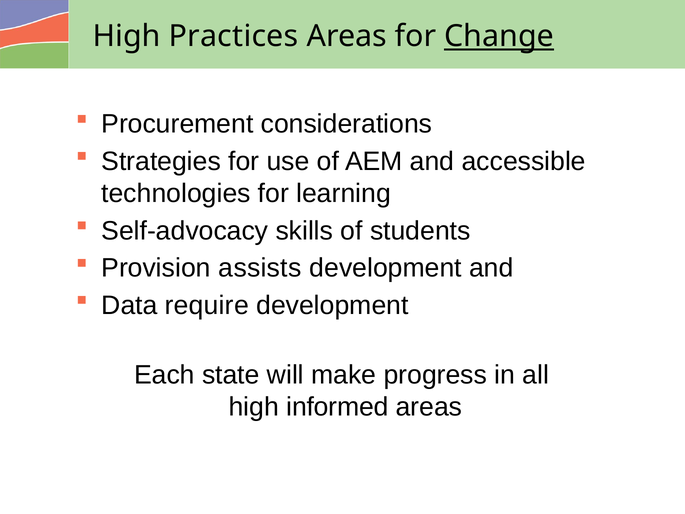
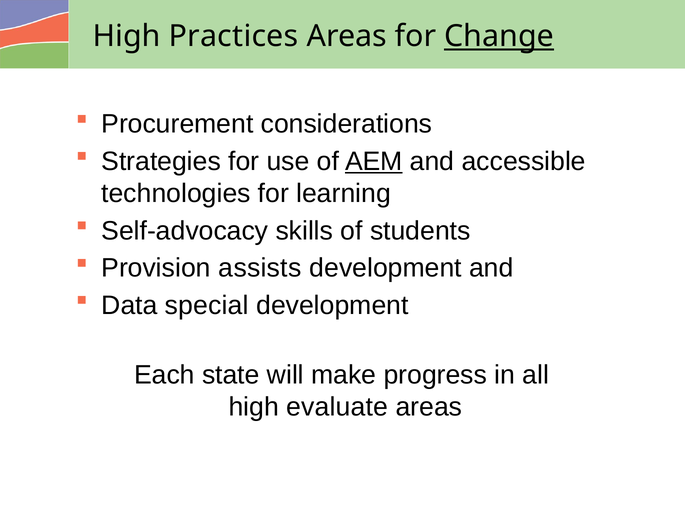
AEM underline: none -> present
require: require -> special
informed: informed -> evaluate
